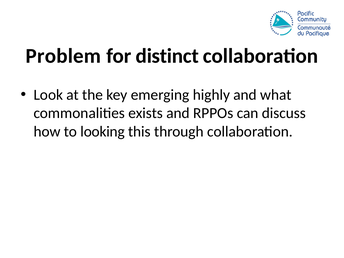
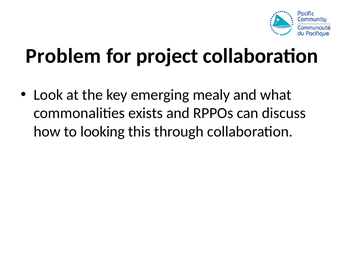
distinct: distinct -> project
highly: highly -> mealy
